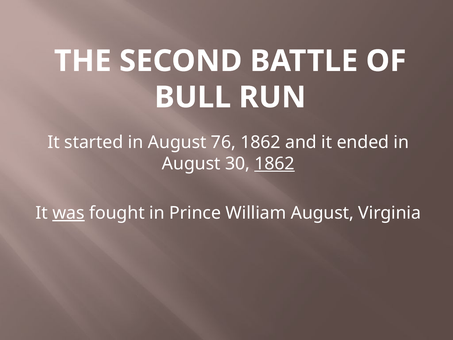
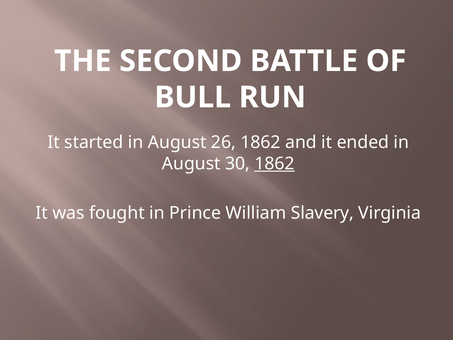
76: 76 -> 26
was underline: present -> none
William August: August -> Slavery
